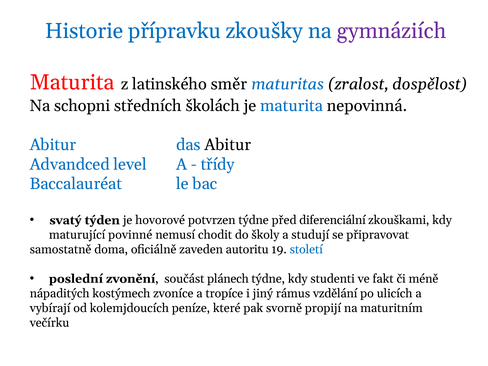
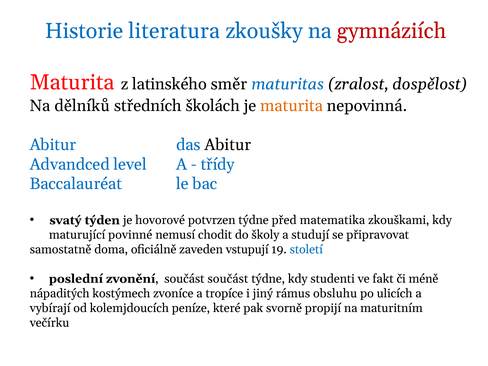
přípravku: přípravku -> literatura
gymnáziích colour: purple -> red
schopni: schopni -> dělníků
maturita at (292, 106) colour: blue -> orange
diferenciální: diferenciální -> matematika
autoritu: autoritu -> vstupují
součást plánech: plánech -> součást
vzdělání: vzdělání -> obsluhu
